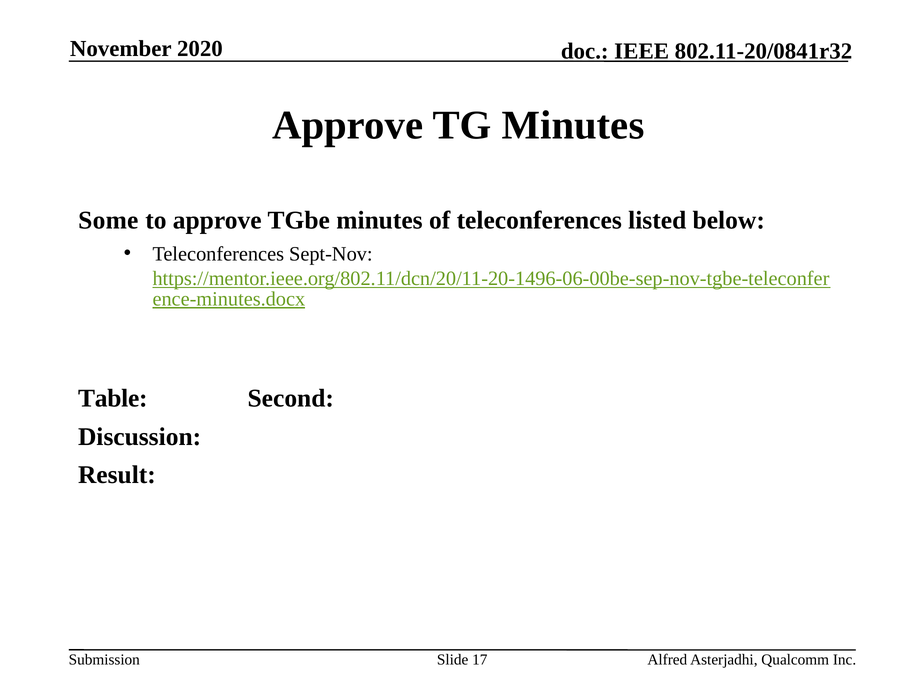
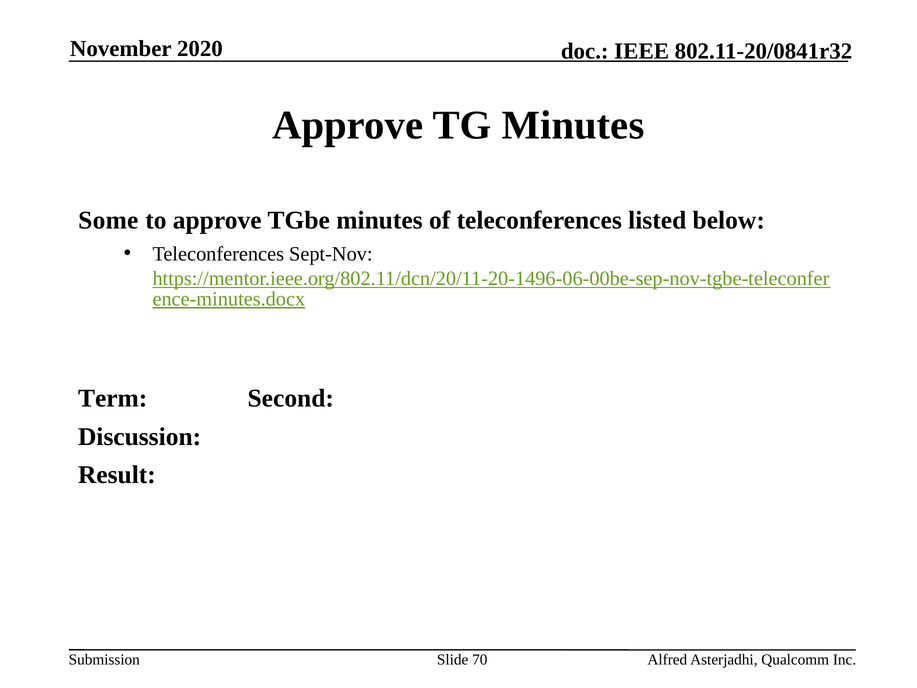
Table: Table -> Term
17: 17 -> 70
